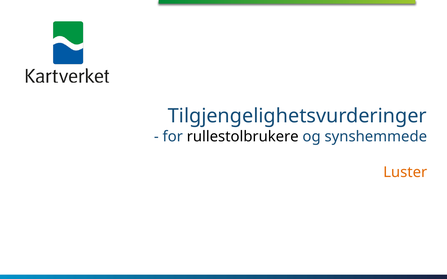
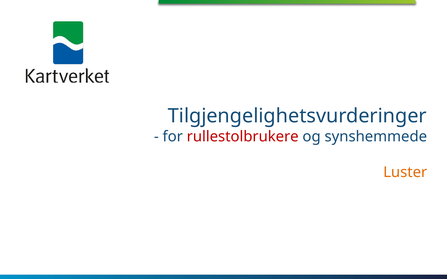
rullestolbrukere colour: black -> red
